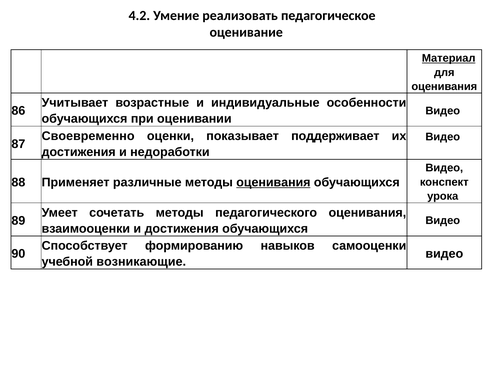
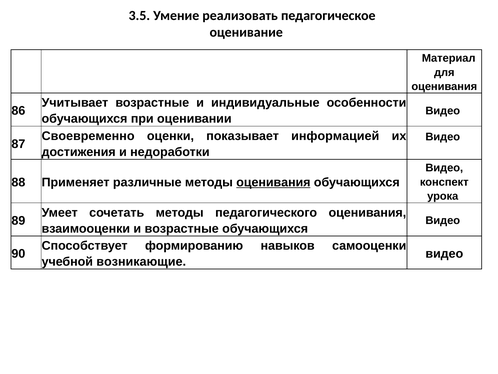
4.2: 4.2 -> 3.5
Материал underline: present -> none
поддерживает: поддерживает -> информацией
и достижения: достижения -> возрастные
